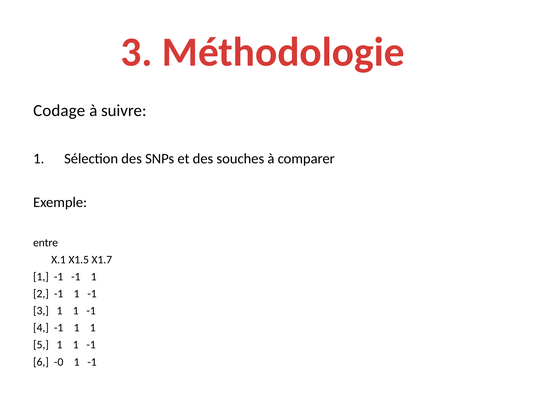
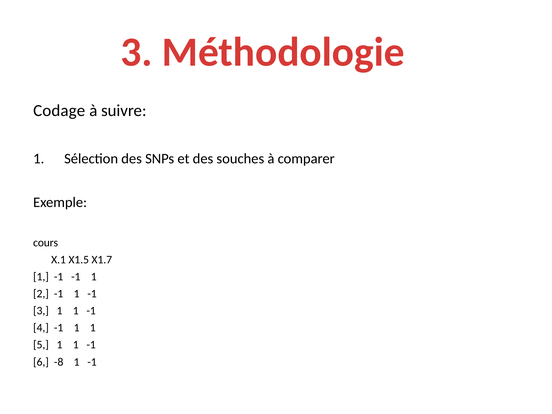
entre: entre -> cours
-0: -0 -> -8
